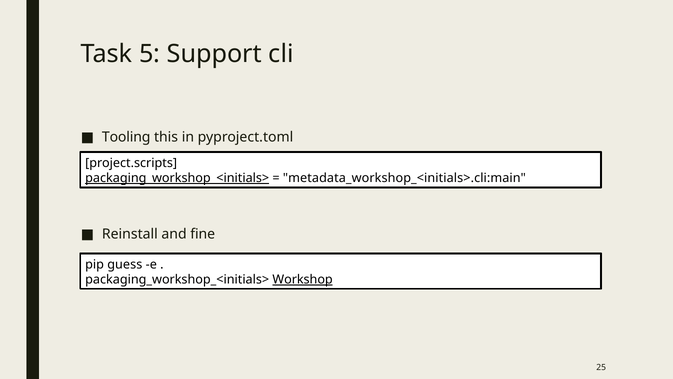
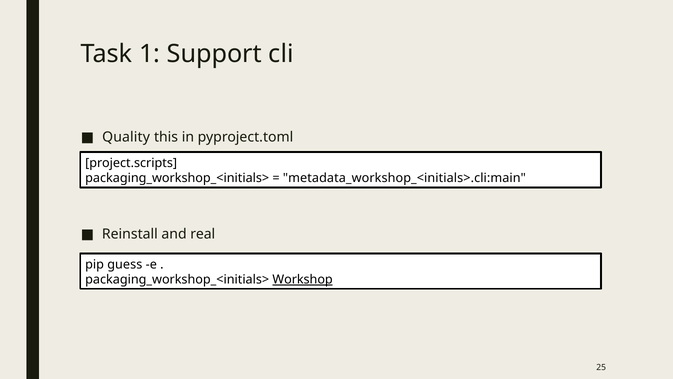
5: 5 -> 1
Tooling: Tooling -> Quality
packaging_workshop_<initials> at (177, 178) underline: present -> none
fine: fine -> real
